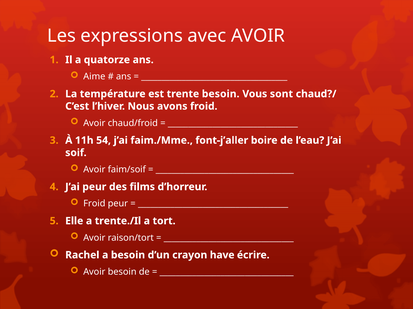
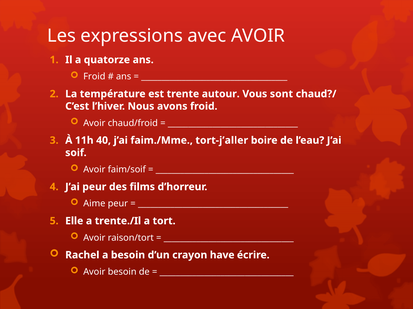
Aime at (94, 77): Aime -> Froid
trente besoin: besoin -> autour
54: 54 -> 40
font-j’aller: font-j’aller -> tort-j’aller
Froid at (94, 204): Froid -> Aime
